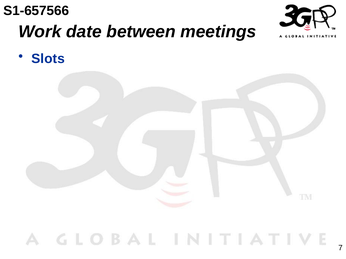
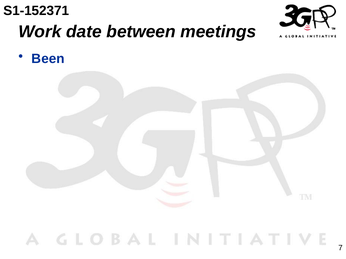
S1-657566: S1-657566 -> S1-152371
Slots: Slots -> Been
